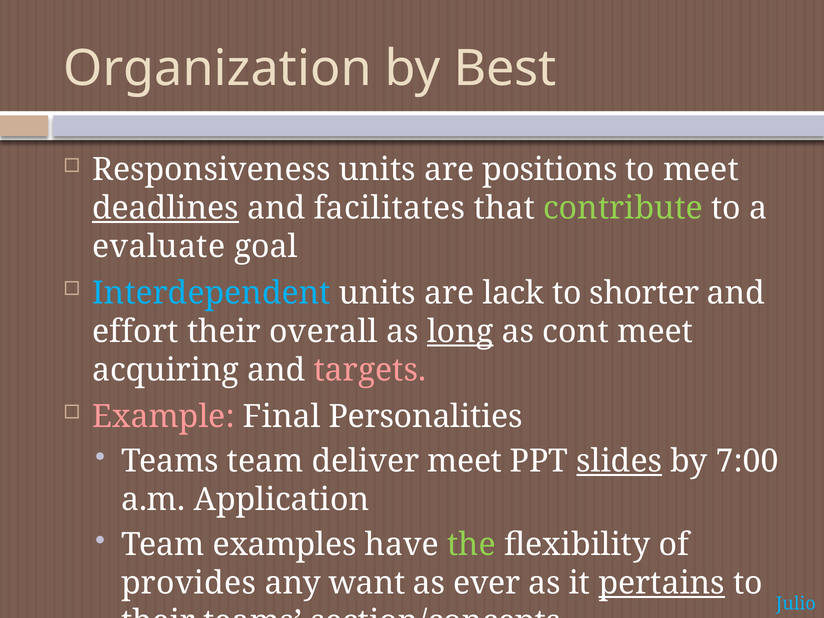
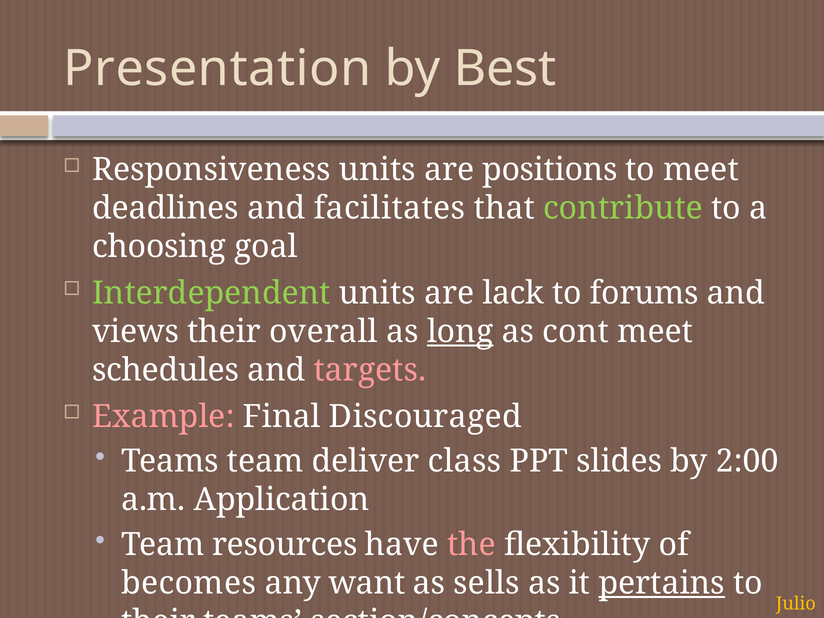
Organization: Organization -> Presentation
deadlines underline: present -> none
evaluate: evaluate -> choosing
Interdependent colour: light blue -> light green
shorter: shorter -> forums
effort: effort -> views
acquiring: acquiring -> schedules
Personalities: Personalities -> Discouraged
deliver meet: meet -> class
slides underline: present -> none
7:00: 7:00 -> 2:00
examples: examples -> resources
the colour: light green -> pink
provides: provides -> becomes
ever: ever -> sells
Julio colour: light blue -> yellow
